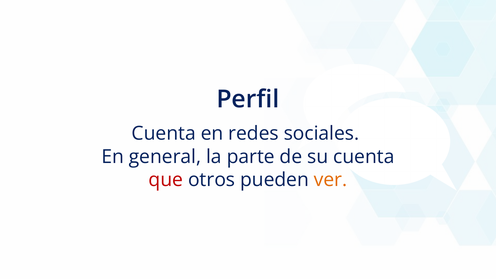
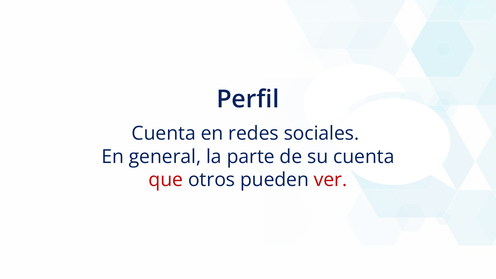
ver colour: orange -> red
